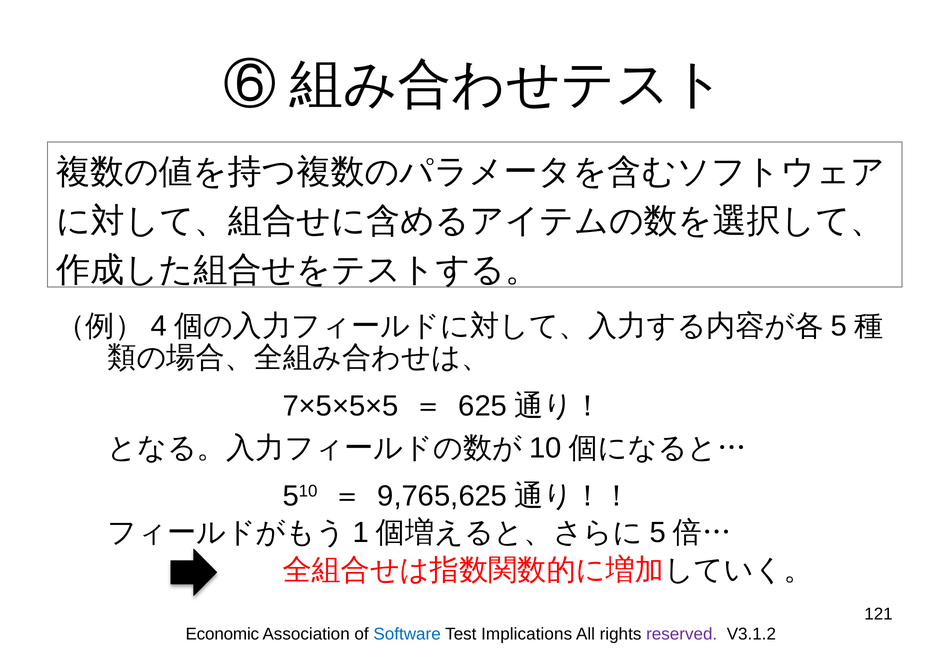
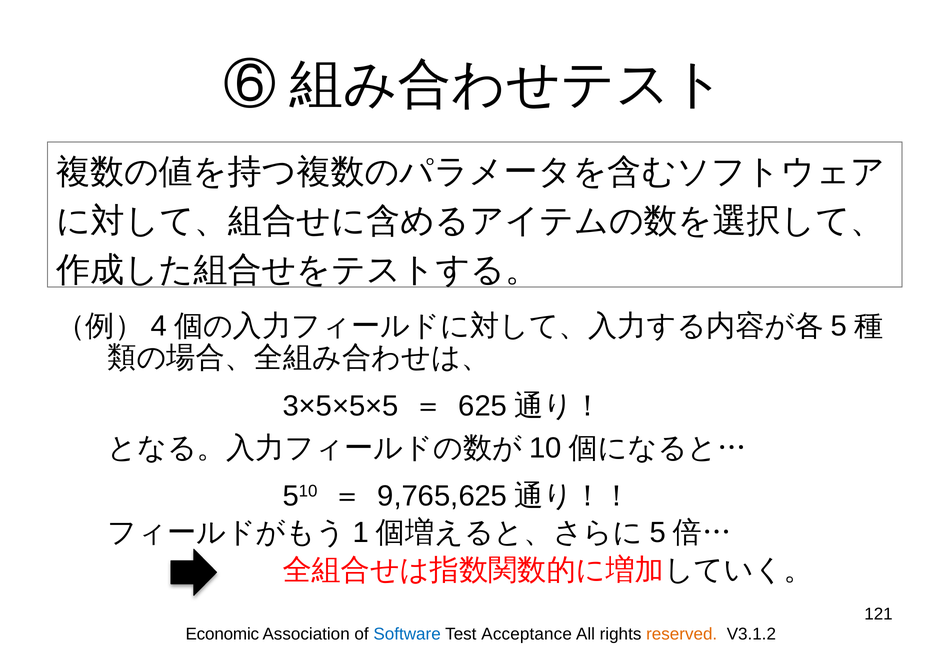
7×5×5×5: 7×5×5×5 -> 3×5×5×5
Implications: Implications -> Acceptance
reserved colour: purple -> orange
